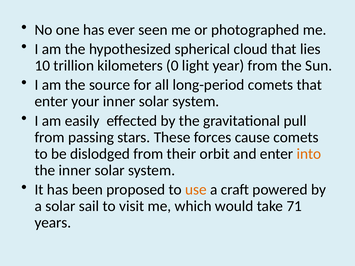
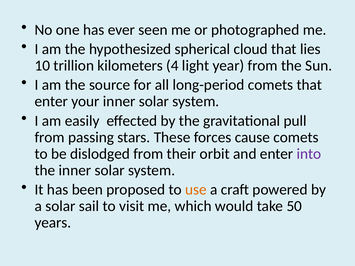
0: 0 -> 4
into colour: orange -> purple
71: 71 -> 50
